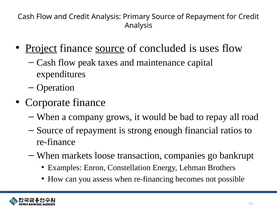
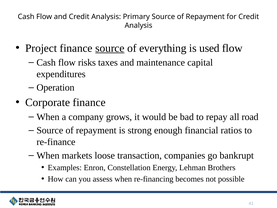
Project underline: present -> none
concluded: concluded -> everything
uses: uses -> used
peak: peak -> risks
